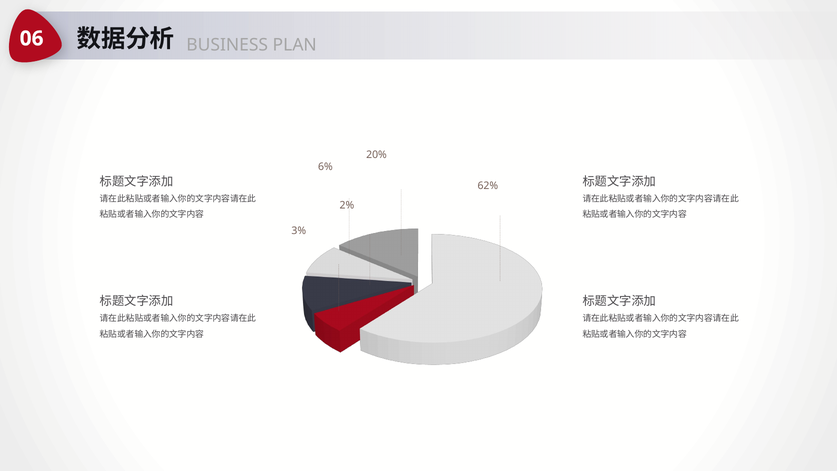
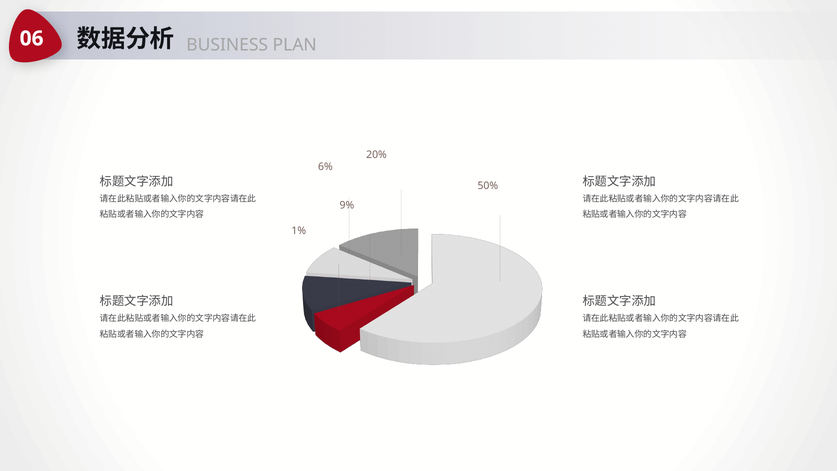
62%: 62% -> 50%
2%: 2% -> 9%
3%: 3% -> 1%
